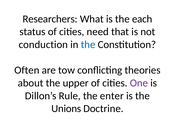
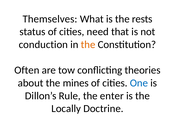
Researchers: Researchers -> Themselves
each: each -> rests
the at (88, 45) colour: blue -> orange
upper: upper -> mines
One colour: purple -> blue
Unions: Unions -> Locally
